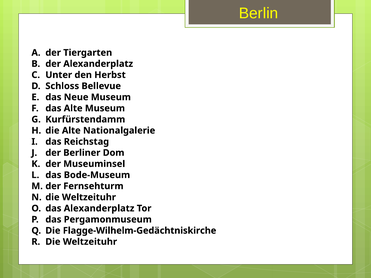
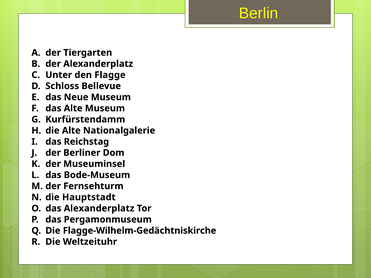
Herbst: Herbst -> Flagge
Weltzeituhr at (89, 197): Weltzeituhr -> Hauptstadt
